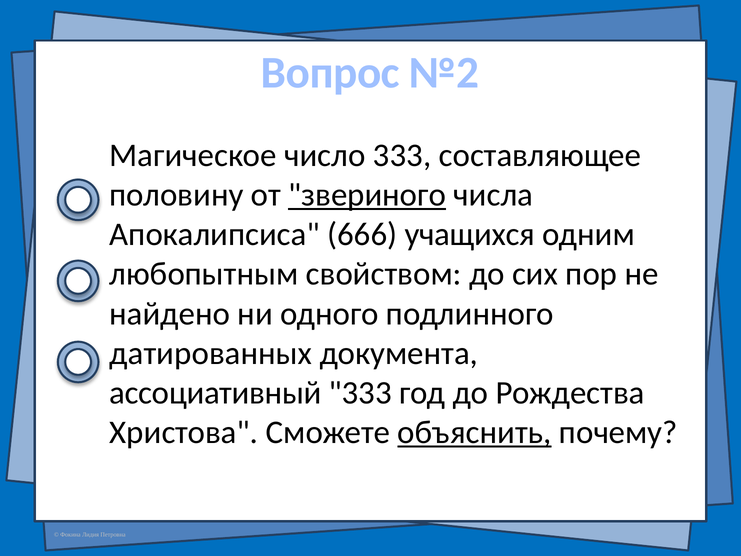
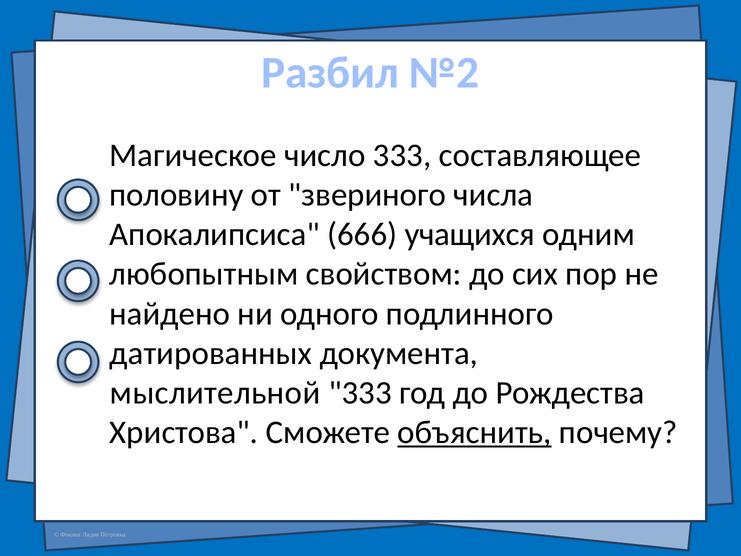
Вопрос: Вопрос -> Разбил
звериного underline: present -> none
ассоциативный: ассоциативный -> мыслительной
